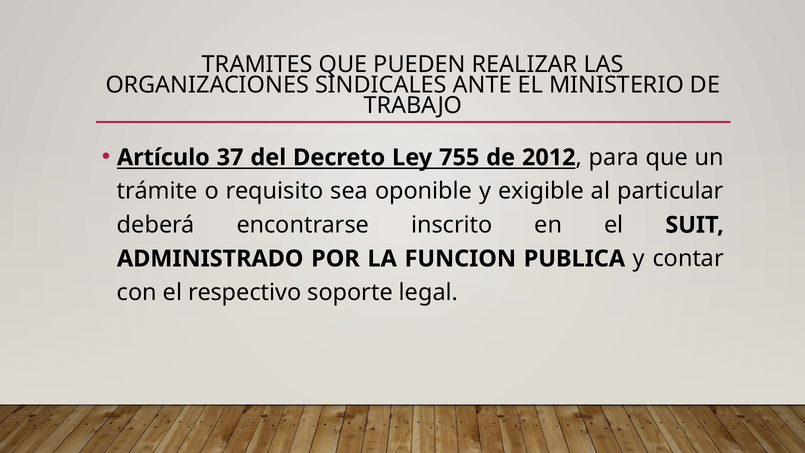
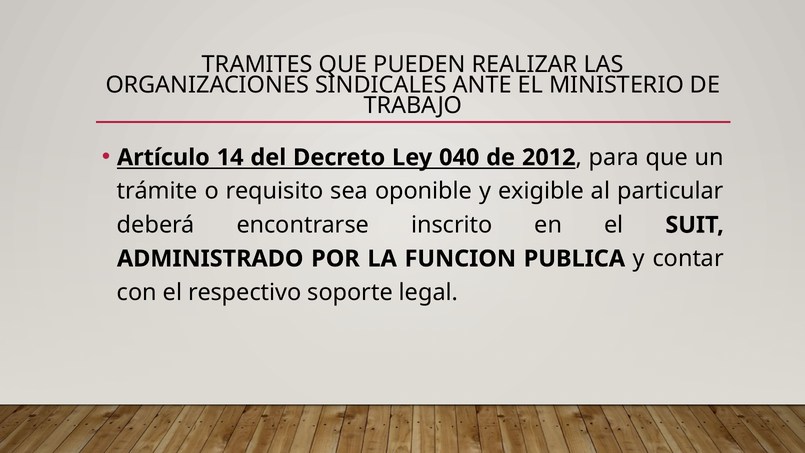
37: 37 -> 14
755: 755 -> 040
